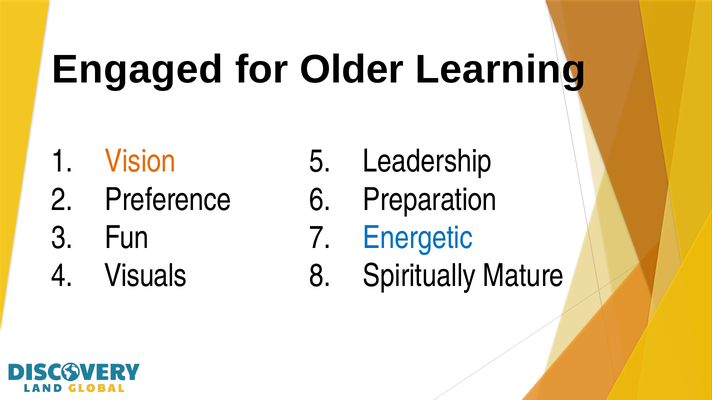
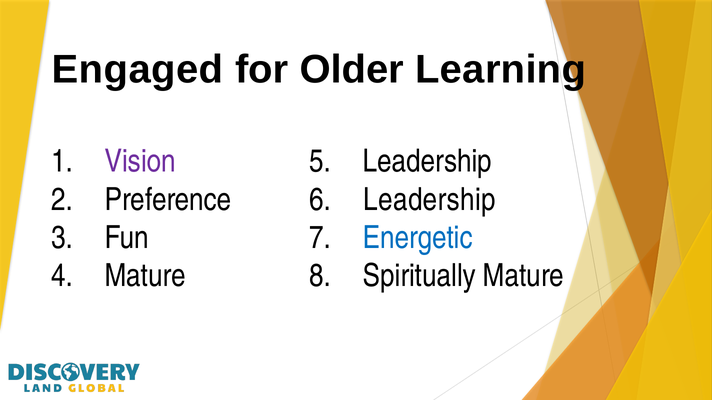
Vision colour: orange -> purple
Preparation at (430, 200): Preparation -> Leadership
Visuals at (145, 276): Visuals -> Mature
